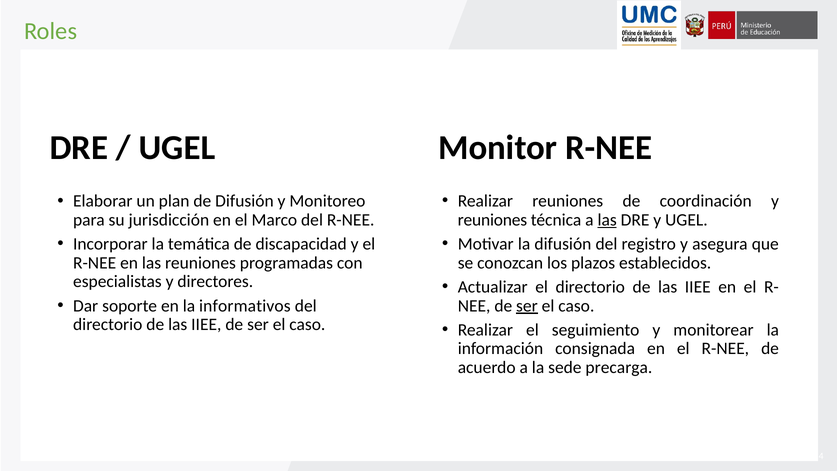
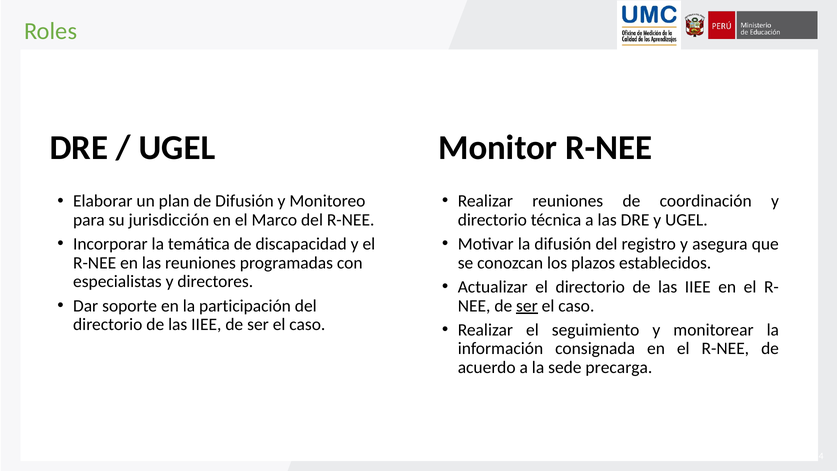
reuniones at (492, 220): reuniones -> directorio
las at (607, 220) underline: present -> none
informativos: informativos -> participación
